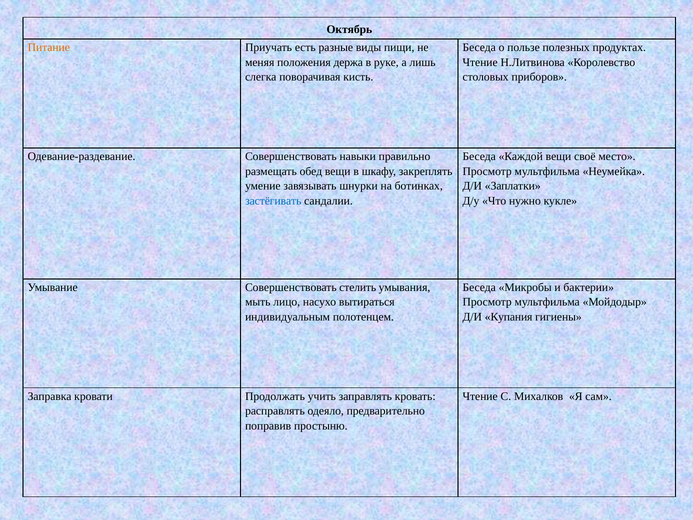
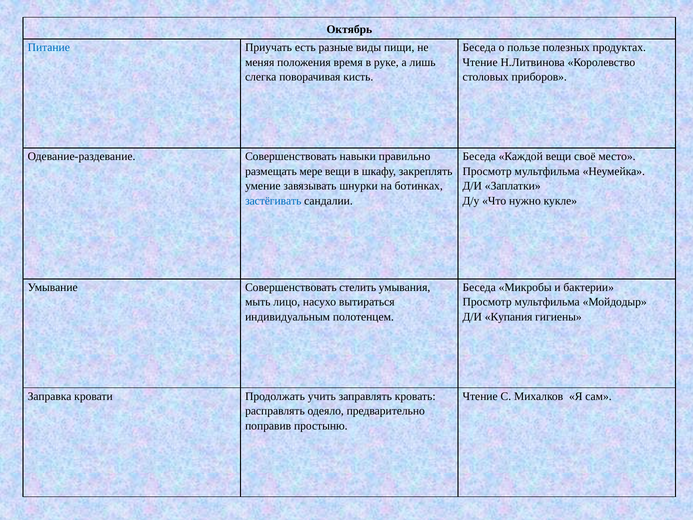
Питание colour: orange -> blue
держа: держа -> время
обед: обед -> мере
